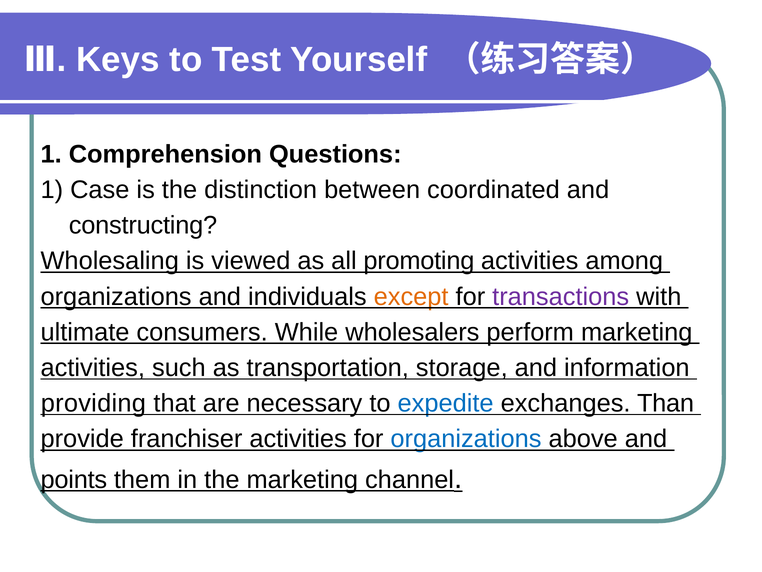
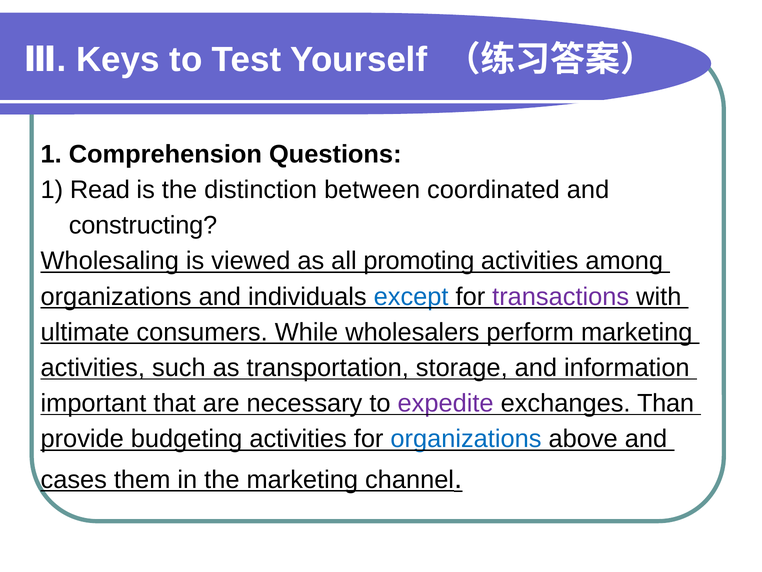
Case: Case -> Read
except colour: orange -> blue
providing: providing -> important
expedite colour: blue -> purple
franchiser: franchiser -> budgeting
points: points -> cases
